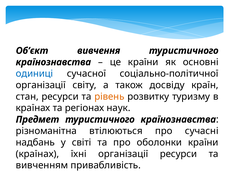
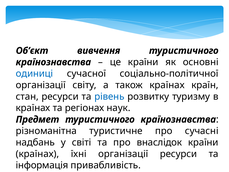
також досвіду: досвіду -> країнах
рівень colour: orange -> blue
втілюються: втілюються -> туристичне
оболонки: оболонки -> внаслідок
вивченням: вивченням -> інформація
